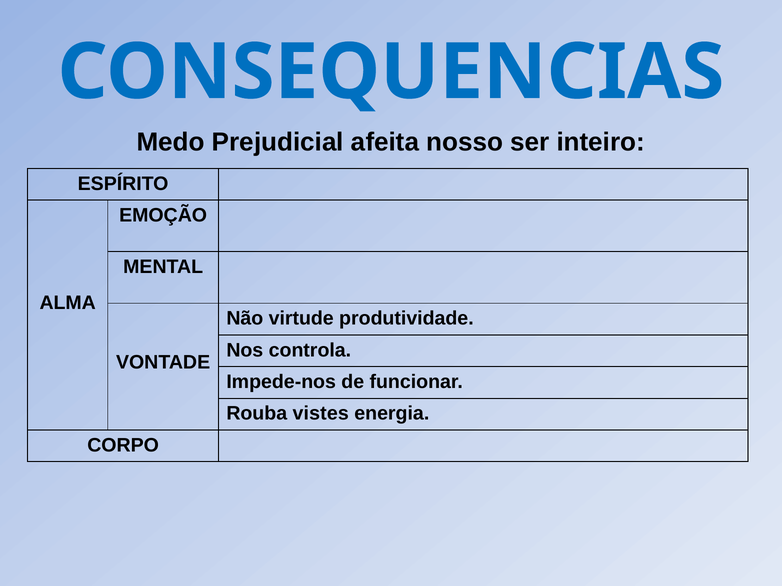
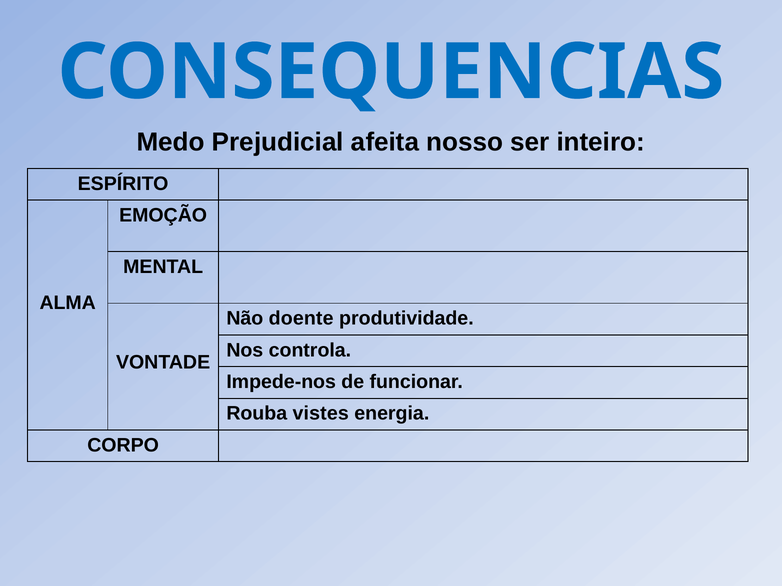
virtude: virtude -> doente
